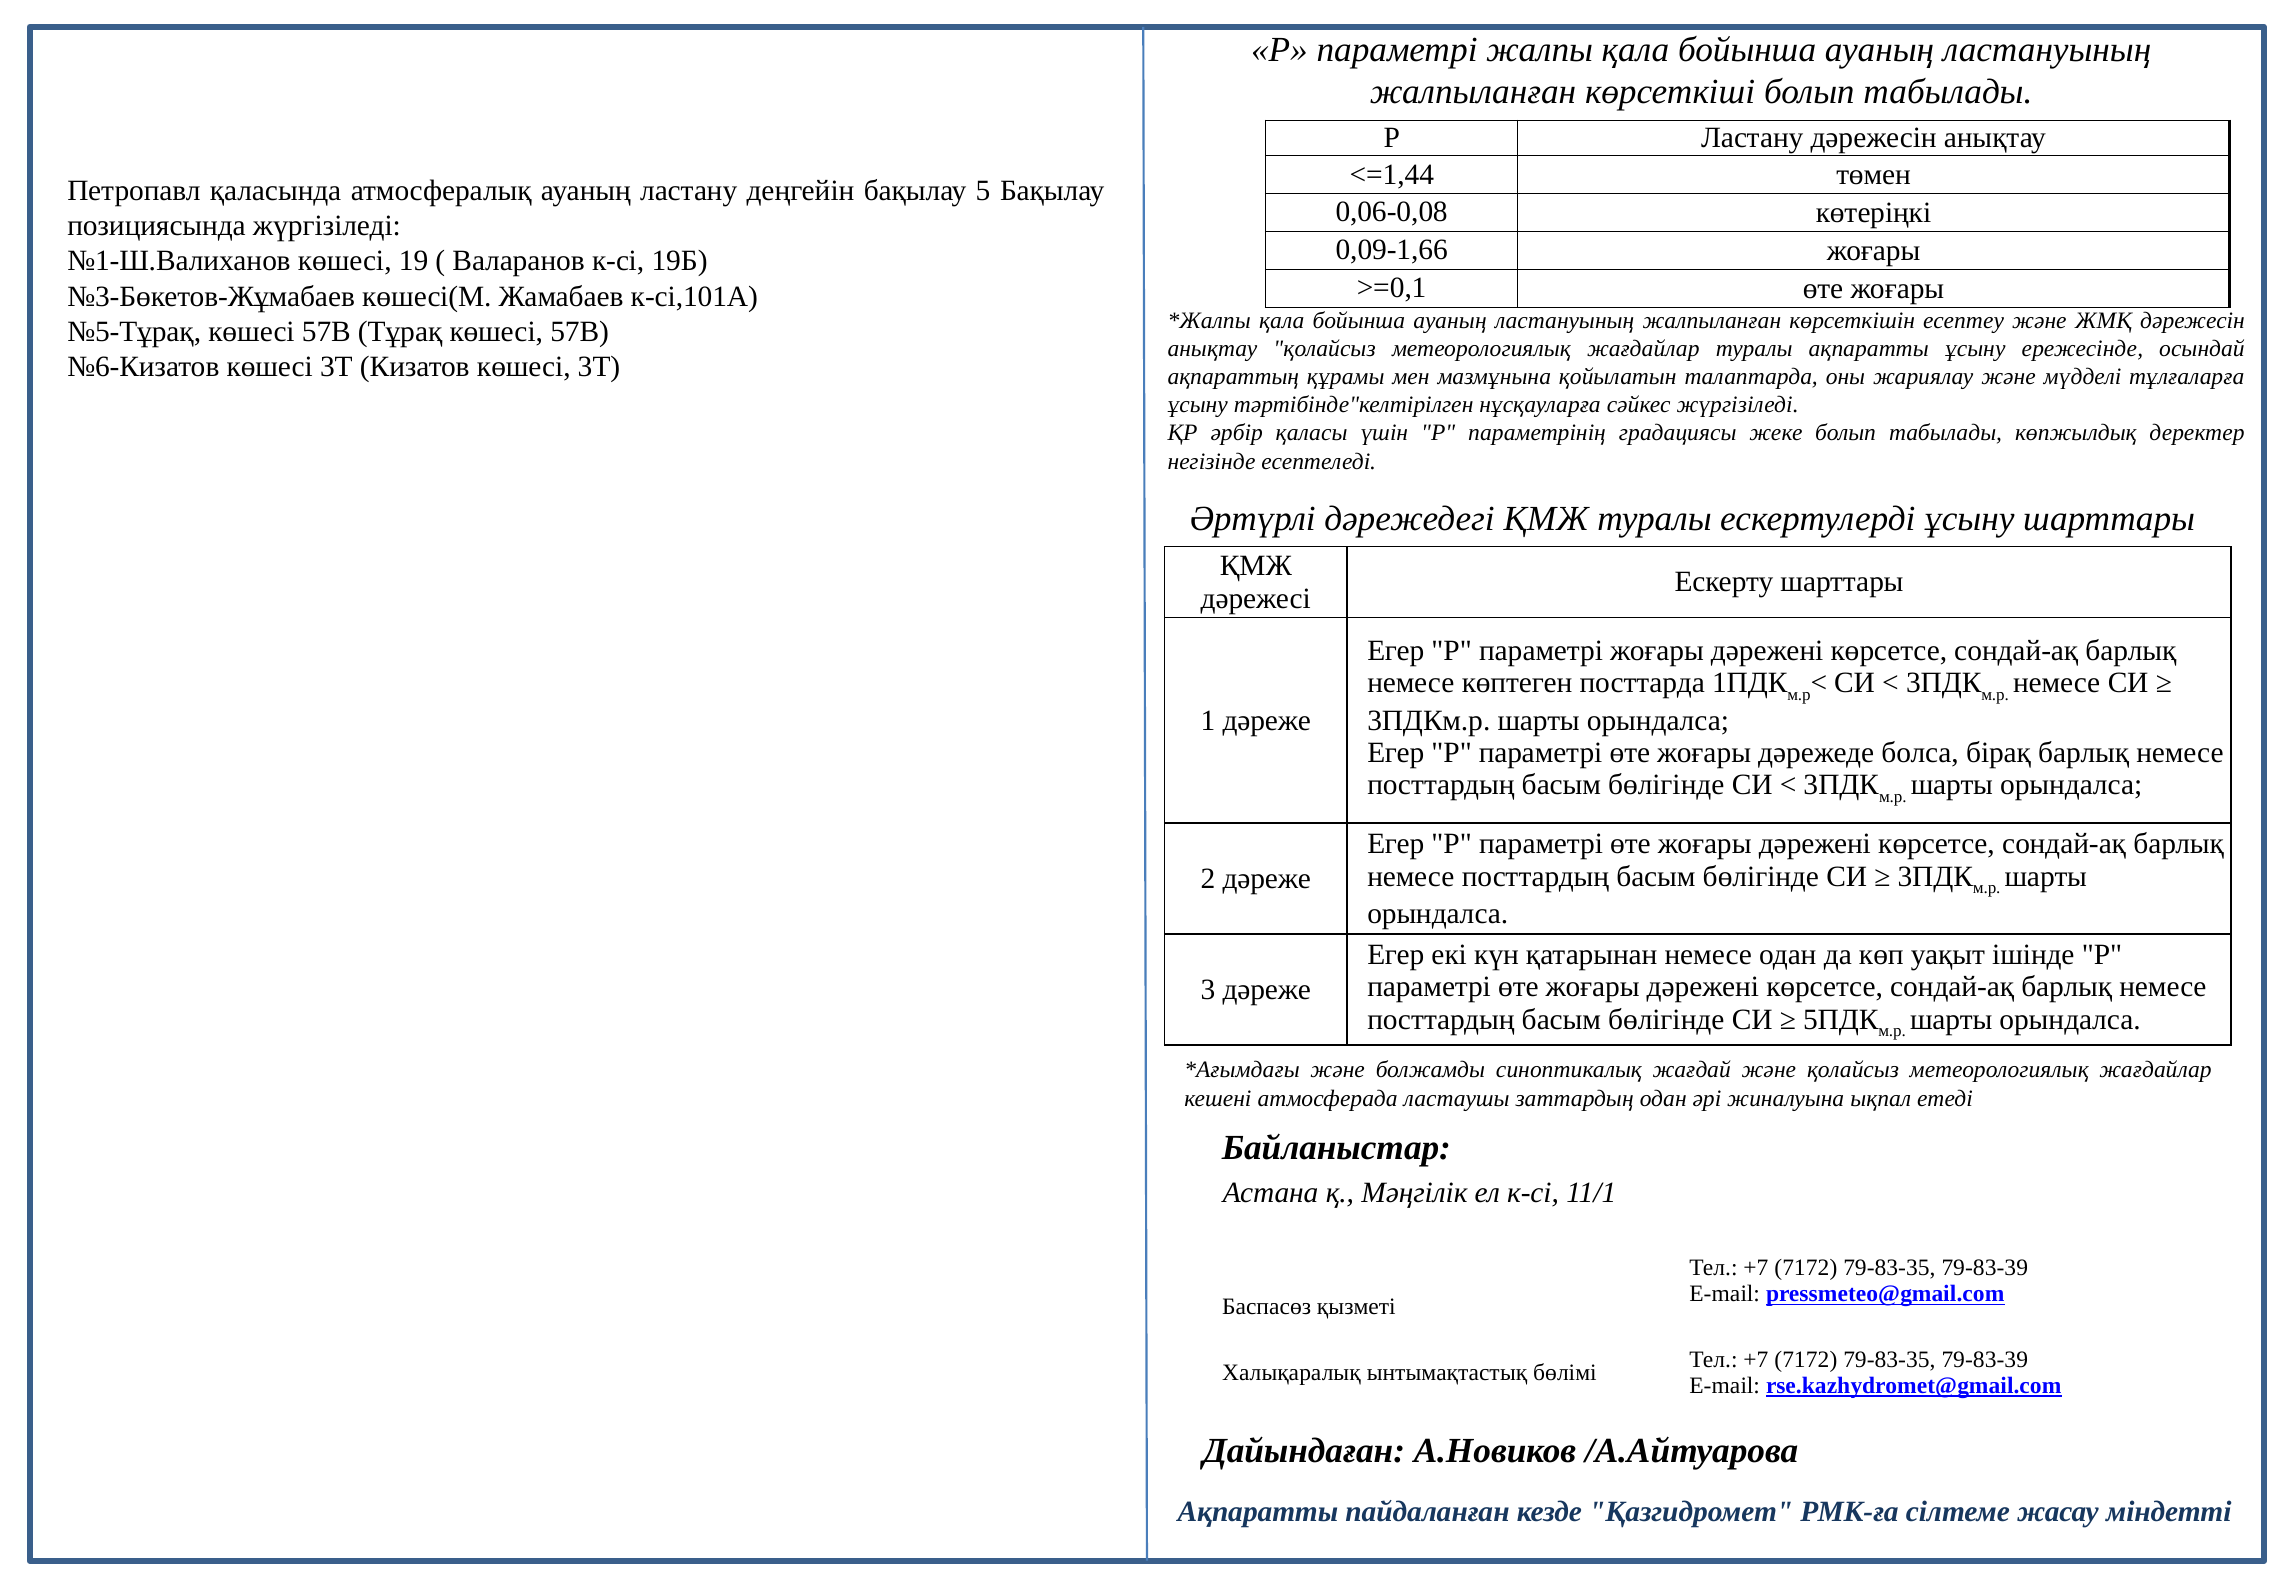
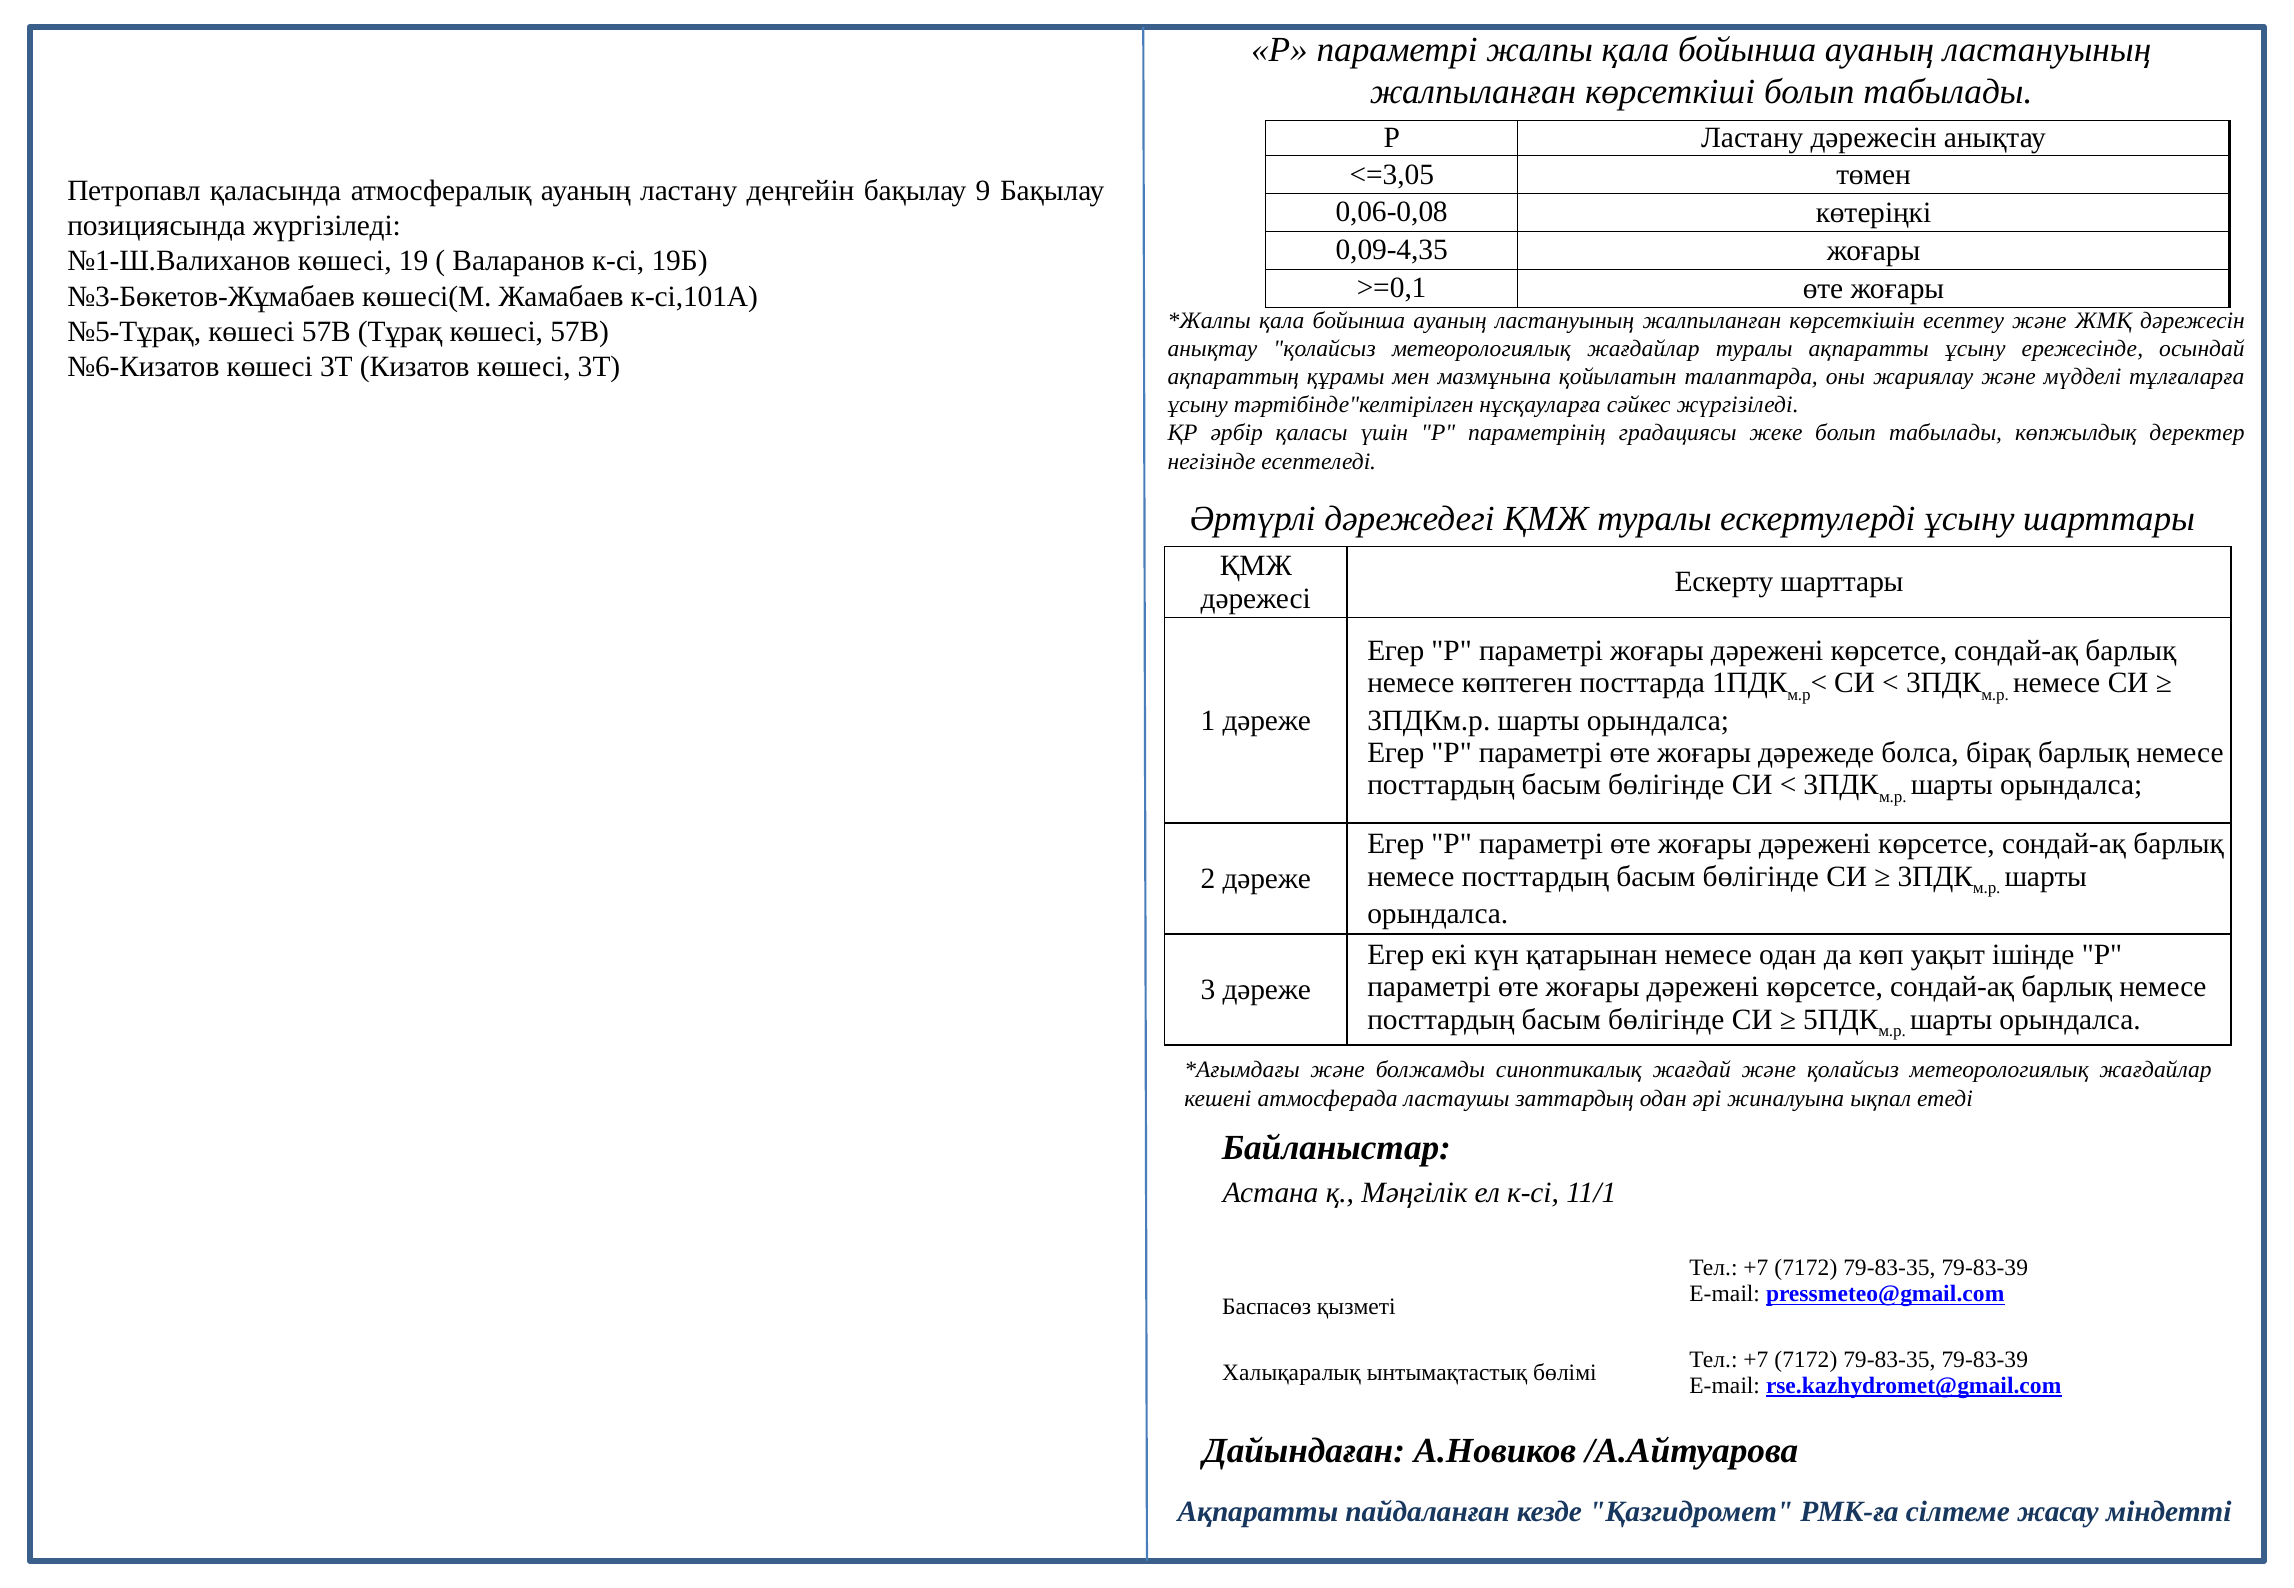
<=1,44: <=1,44 -> <=3,05
5: 5 -> 9
0,09-1,66: 0,09-1,66 -> 0,09-4,35
